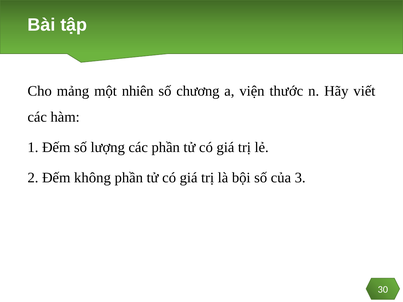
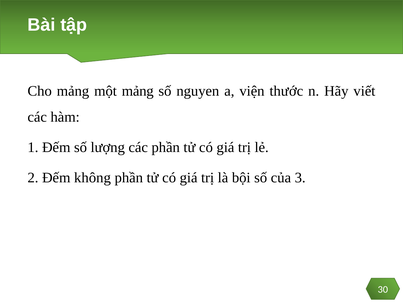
một nhiên: nhiên -> mảng
chương: chương -> nguyen
